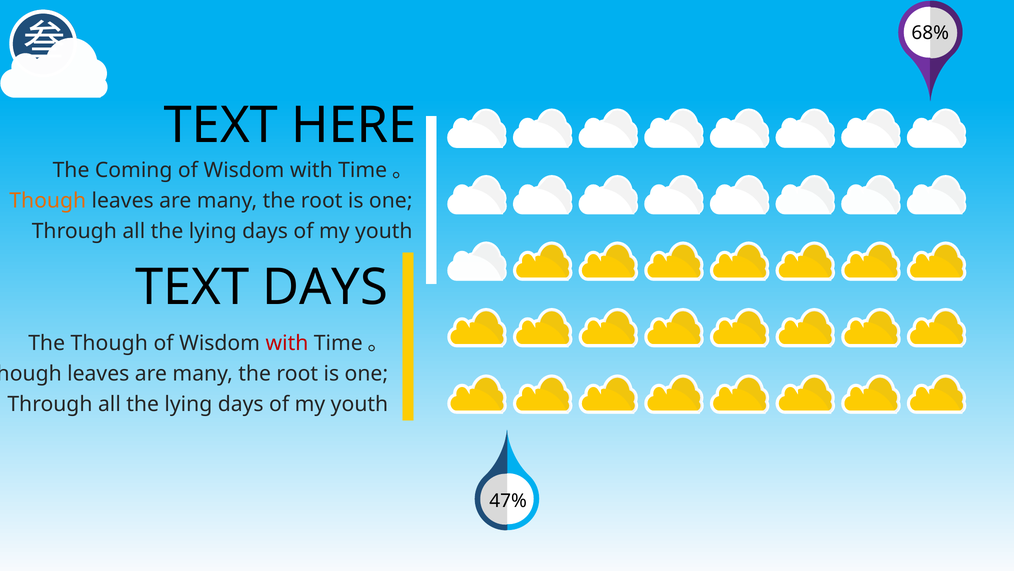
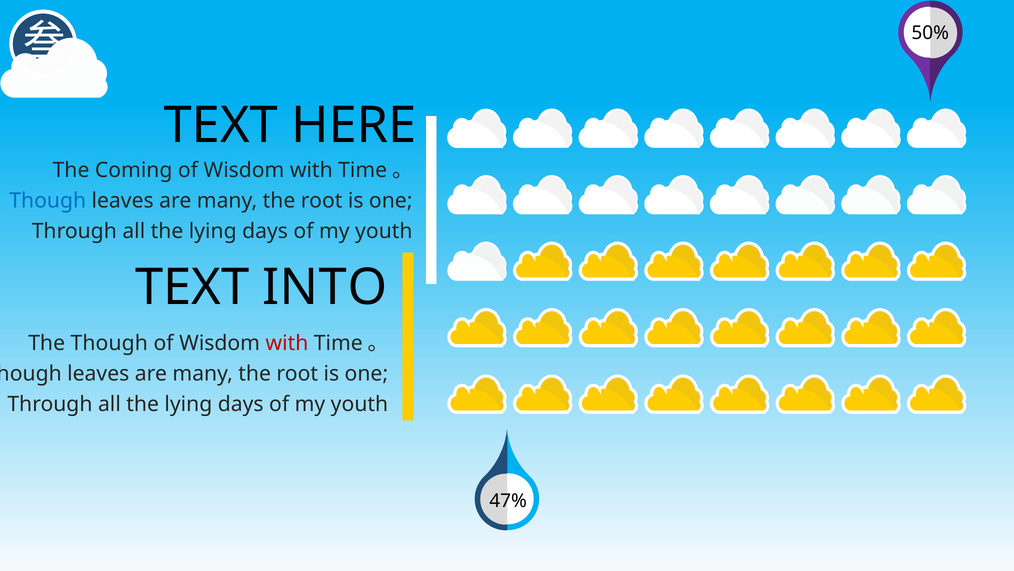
68%: 68% -> 50%
Though at (48, 201) colour: orange -> blue
TEXT DAYS: DAYS -> INTO
